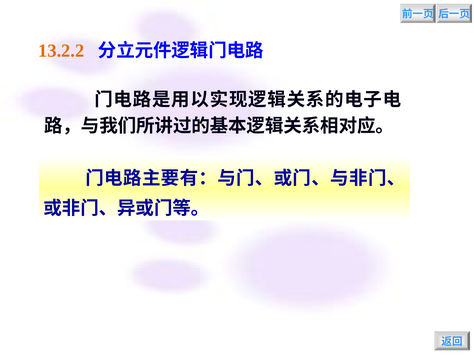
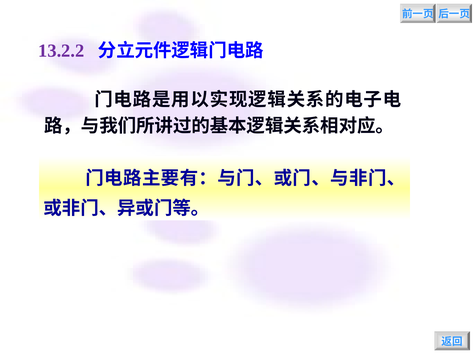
13.2.2 colour: orange -> purple
